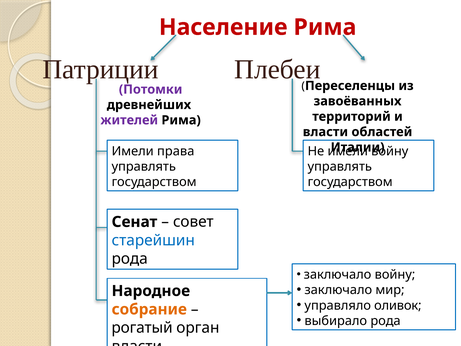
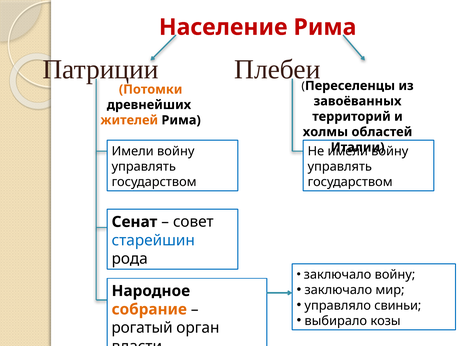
Потомки colour: purple -> orange
жителей colour: purple -> orange
власти at (325, 132): власти -> холмы
права at (176, 151): права -> войну
оливок: оливок -> свиньи
выбирало рода: рода -> козы
